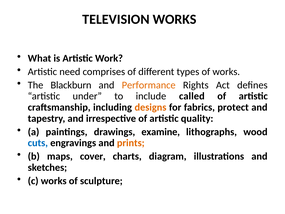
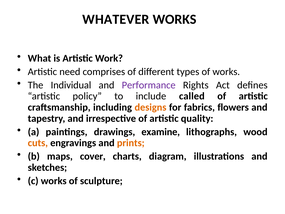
TELEVISION: TELEVISION -> WHATEVER
Blackburn: Blackburn -> Individual
Performance colour: orange -> purple
under: under -> policy
protect: protect -> flowers
cuts colour: blue -> orange
